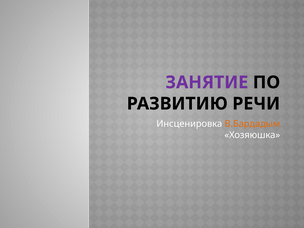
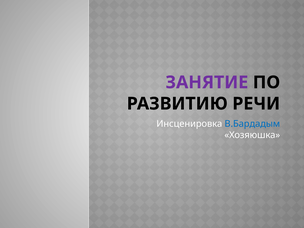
В.Бардадым colour: orange -> blue
